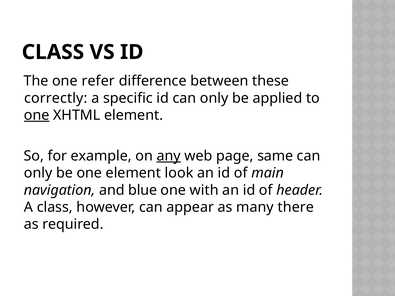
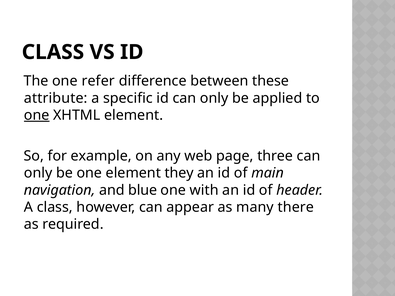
correctly: correctly -> attribute
any underline: present -> none
same: same -> three
look: look -> they
